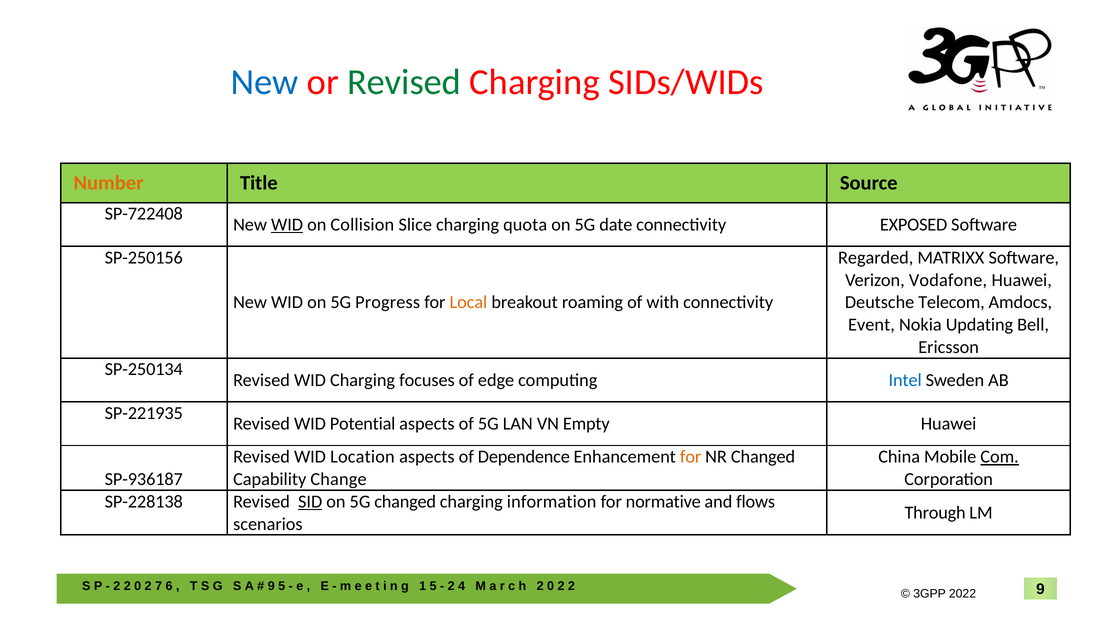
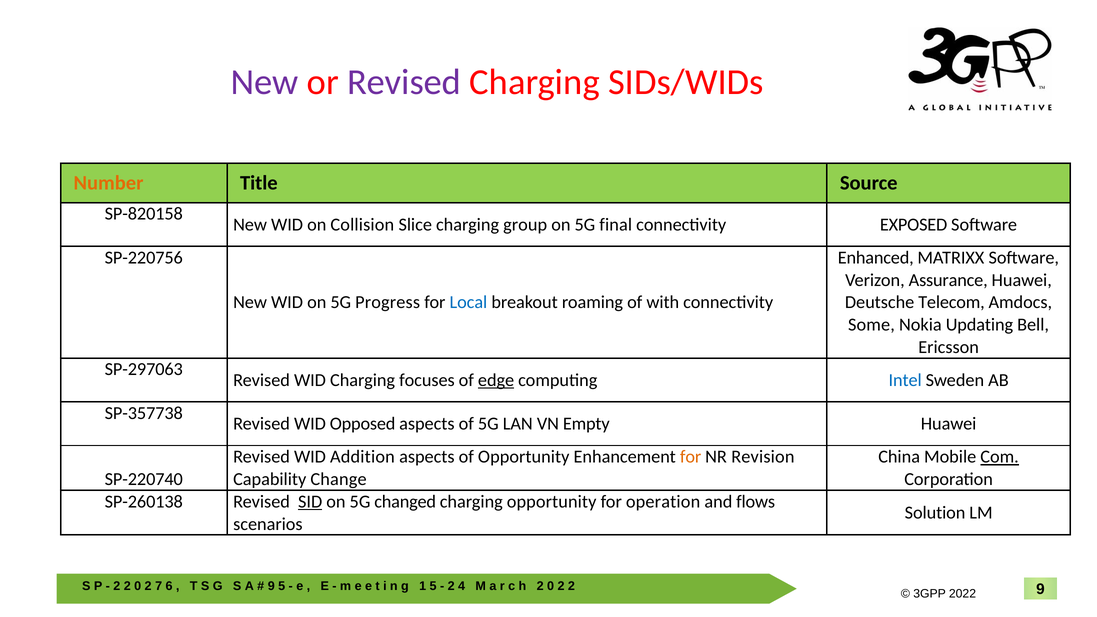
New at (265, 82) colour: blue -> purple
Revised at (404, 82) colour: green -> purple
SP-722408: SP-722408 -> SP-820158
WID at (287, 225) underline: present -> none
quota: quota -> group
date: date -> final
SP-250156: SP-250156 -> SP-220756
Regarded: Regarded -> Enhanced
Vodafone: Vodafone -> Assurance
Local colour: orange -> blue
Event: Event -> Some
SP-250134: SP-250134 -> SP-297063
edge underline: none -> present
SP-221935: SP-221935 -> SP-357738
Potential: Potential -> Opposed
Location: Location -> Addition
of Dependence: Dependence -> Opportunity
NR Changed: Changed -> Revision
SP-936187: SP-936187 -> SP-220740
SP-228138: SP-228138 -> SP-260138
charging information: information -> opportunity
normative: normative -> operation
Through: Through -> Solution
